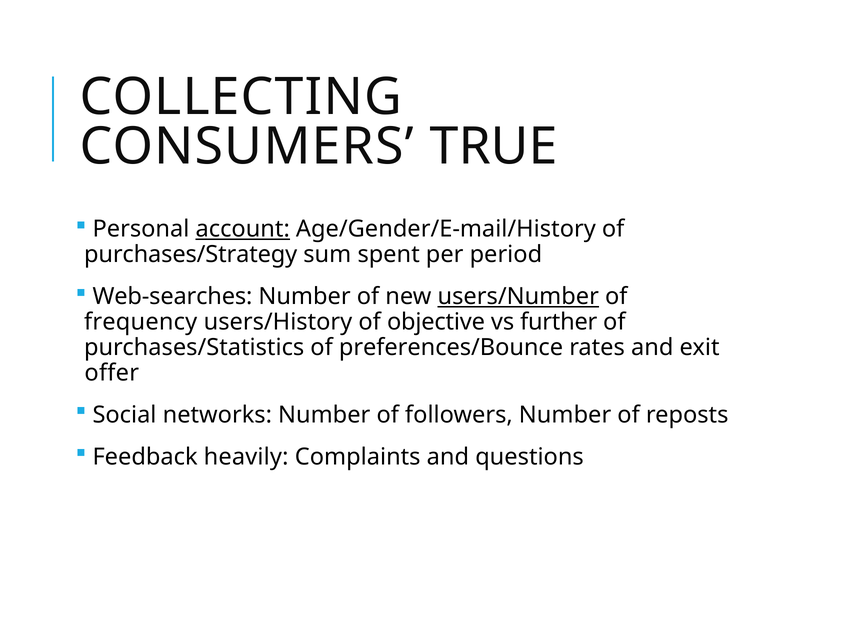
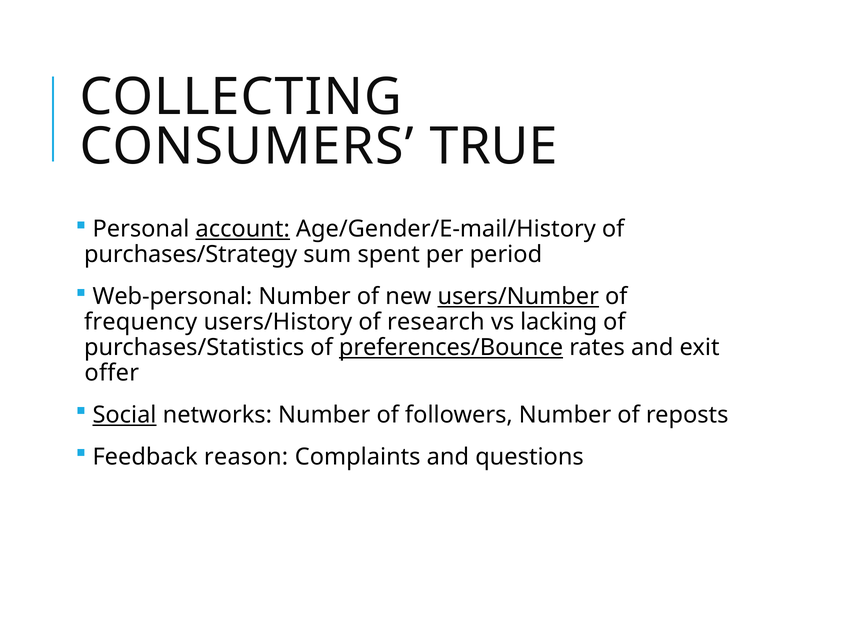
Web-searches: Web-searches -> Web-personal
objective: objective -> research
further: further -> lacking
preferences/Bounce underline: none -> present
Social underline: none -> present
heavily: heavily -> reason
